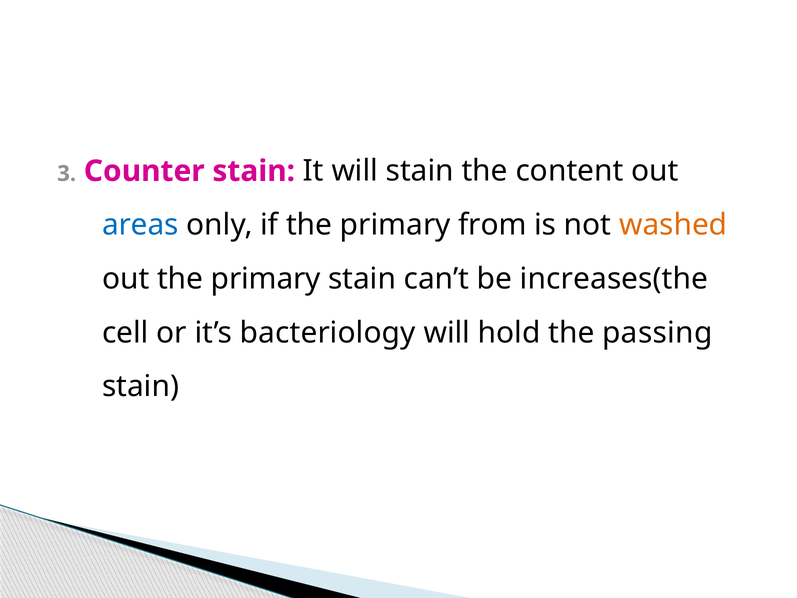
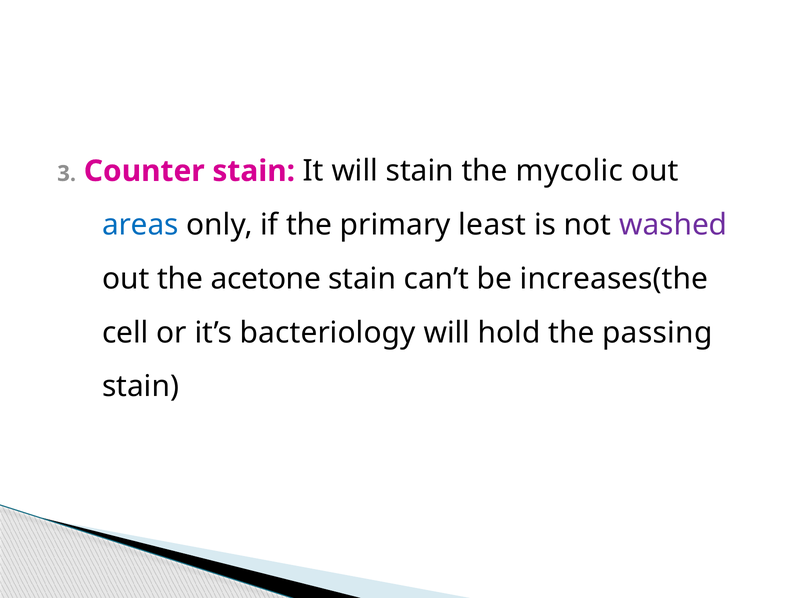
content: content -> mycolic
from: from -> least
washed colour: orange -> purple
out the primary: primary -> acetone
